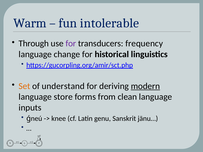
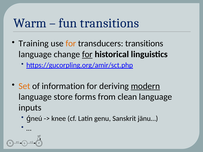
fun intolerable: intolerable -> transitions
Through: Through -> Training
for at (71, 44) colour: purple -> orange
transducers frequency: frequency -> transitions
for at (87, 54) underline: none -> present
understand: understand -> information
